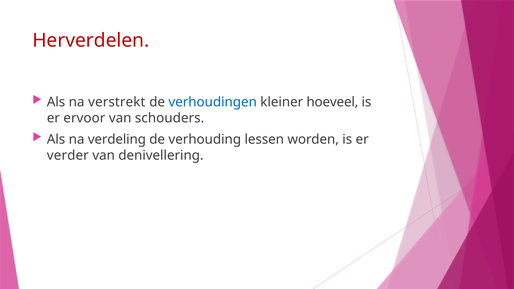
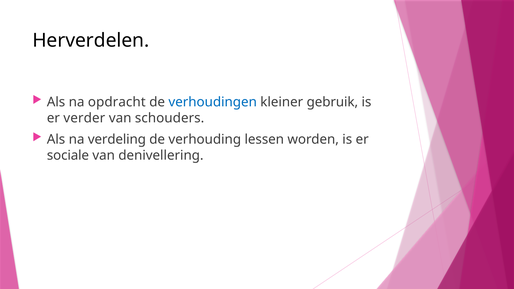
Herverdelen colour: red -> black
verstrekt: verstrekt -> opdracht
hoeveel: hoeveel -> gebruik
ervoor: ervoor -> verder
verder: verder -> sociale
